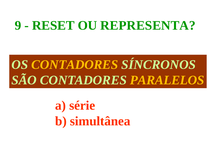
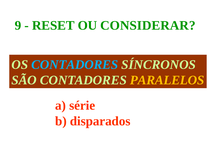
REPRESENTA: REPRESENTA -> CONSIDERAR
CONTADORES at (75, 64) colour: yellow -> light blue
simultânea: simultânea -> disparados
